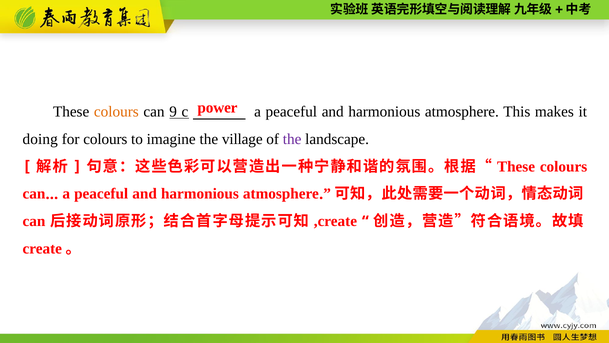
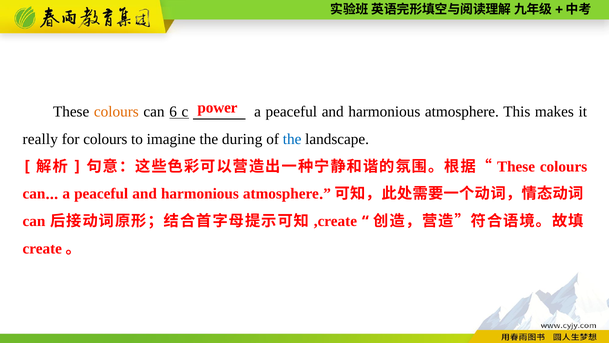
9: 9 -> 6
doing: doing -> really
village: village -> during
the at (292, 139) colour: purple -> blue
